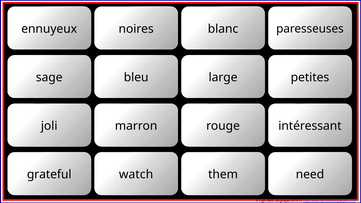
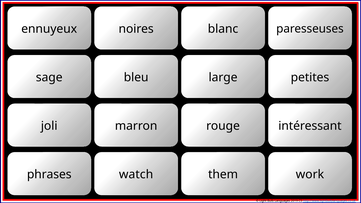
grateful: grateful -> phrases
need: need -> work
